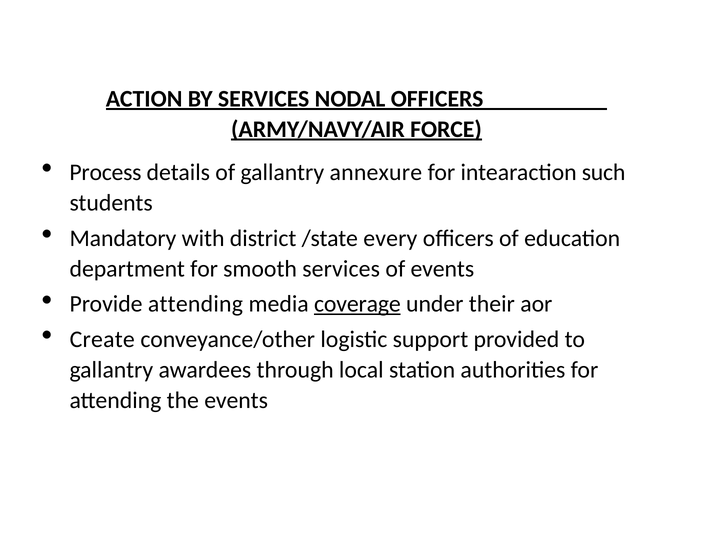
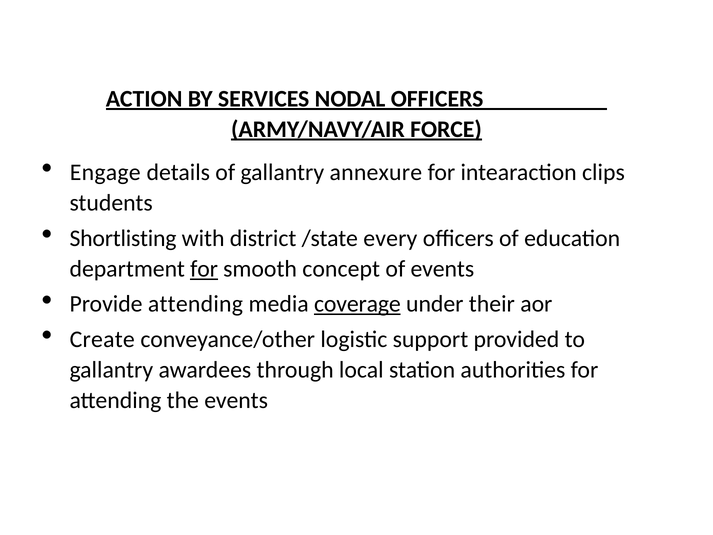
Process: Process -> Engage
such: such -> clips
Mandatory: Mandatory -> Shortlisting
for at (204, 269) underline: none -> present
smooth services: services -> concept
